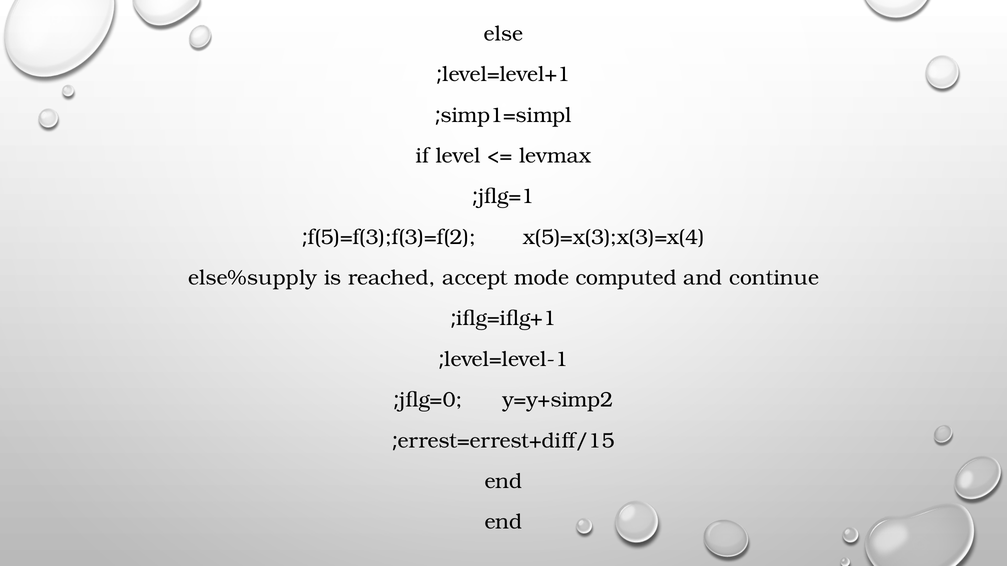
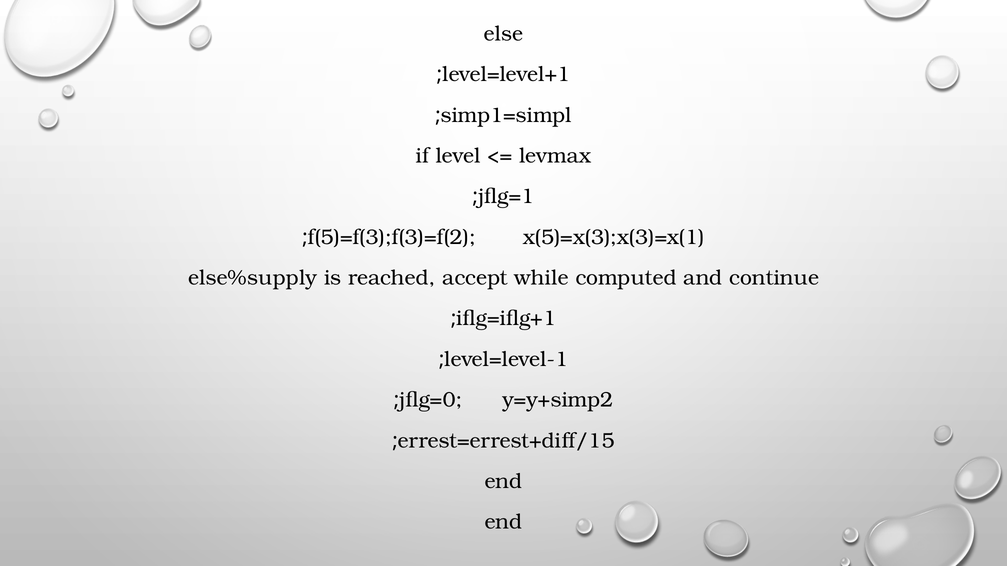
x(5)=x(3);x(3)=x(4: x(5)=x(3);x(3)=x(4 -> x(5)=x(3);x(3)=x(1
mode: mode -> while
